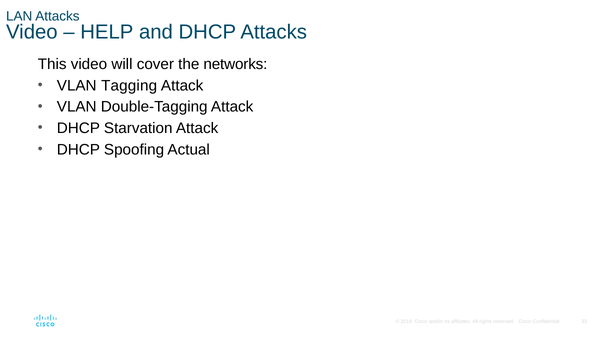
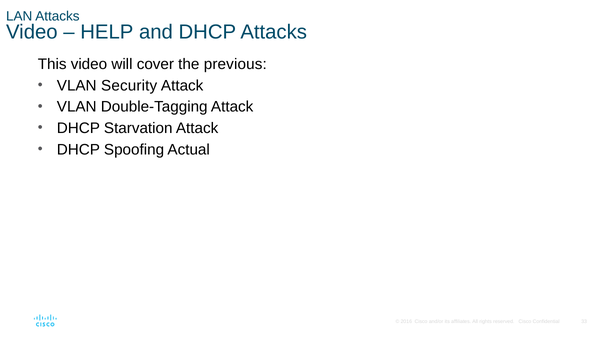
networks: networks -> previous
Tagging: Tagging -> Security
